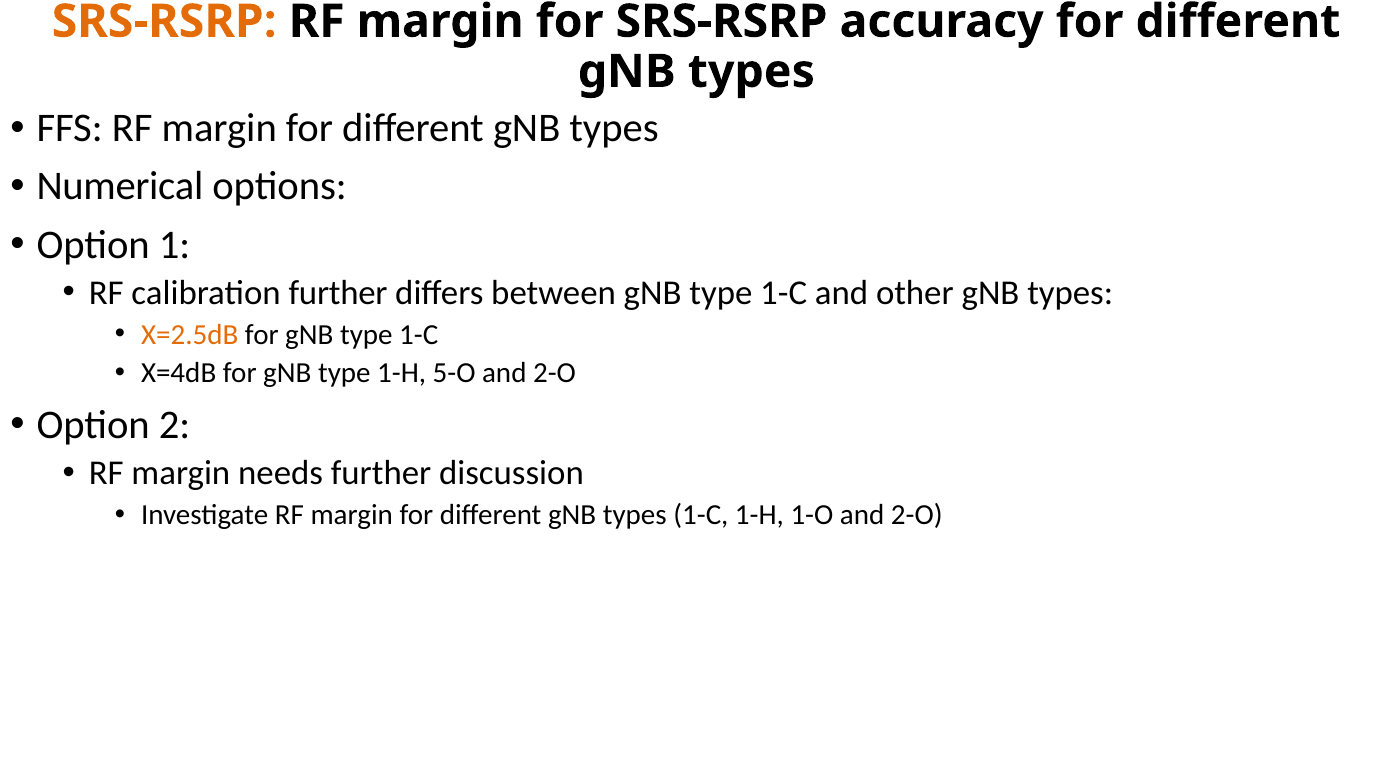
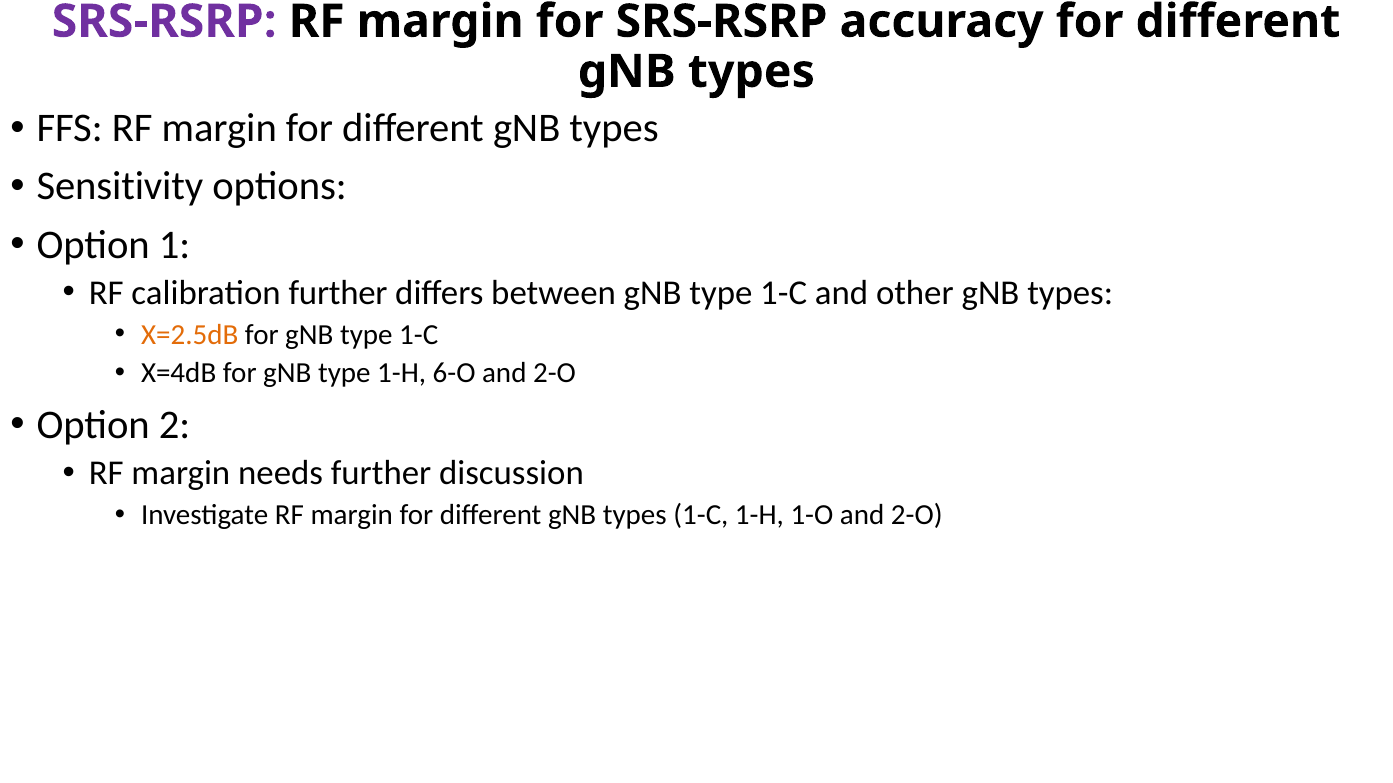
SRS-RSRP at (164, 21) colour: orange -> purple
Numerical: Numerical -> Sensitivity
5-O: 5-O -> 6-O
